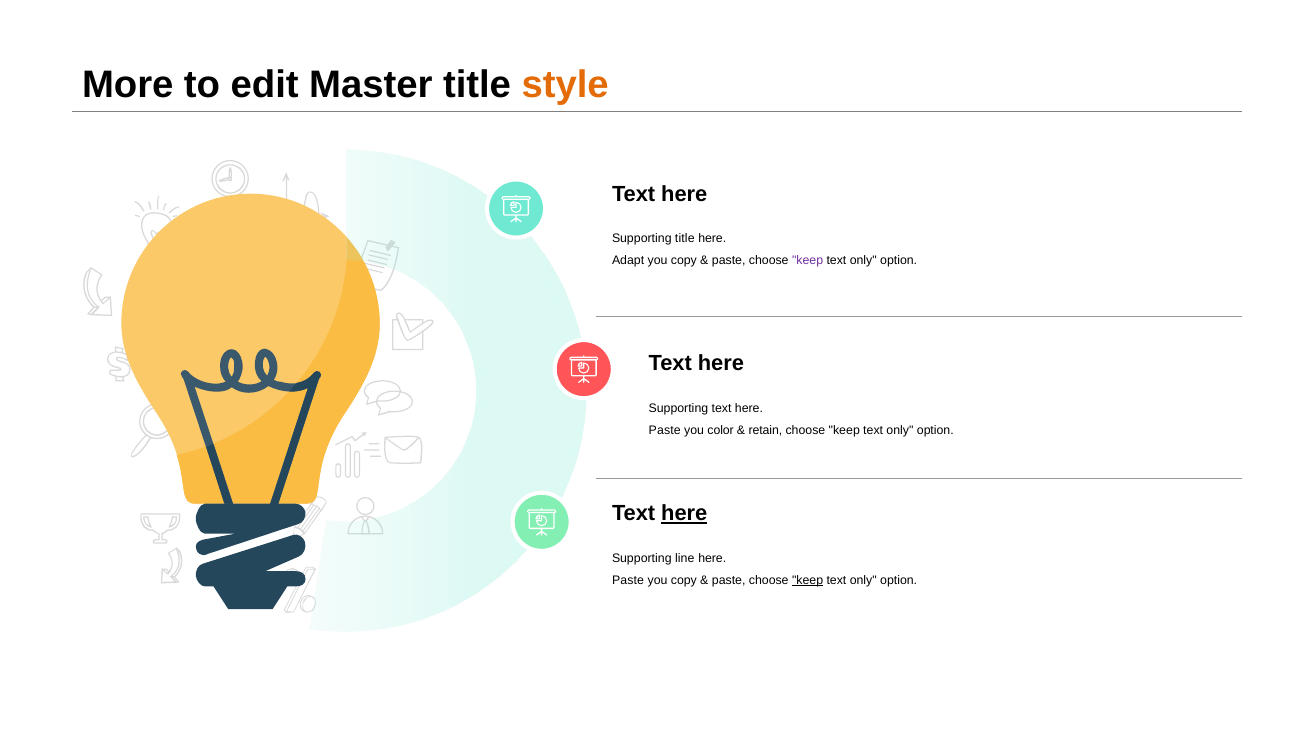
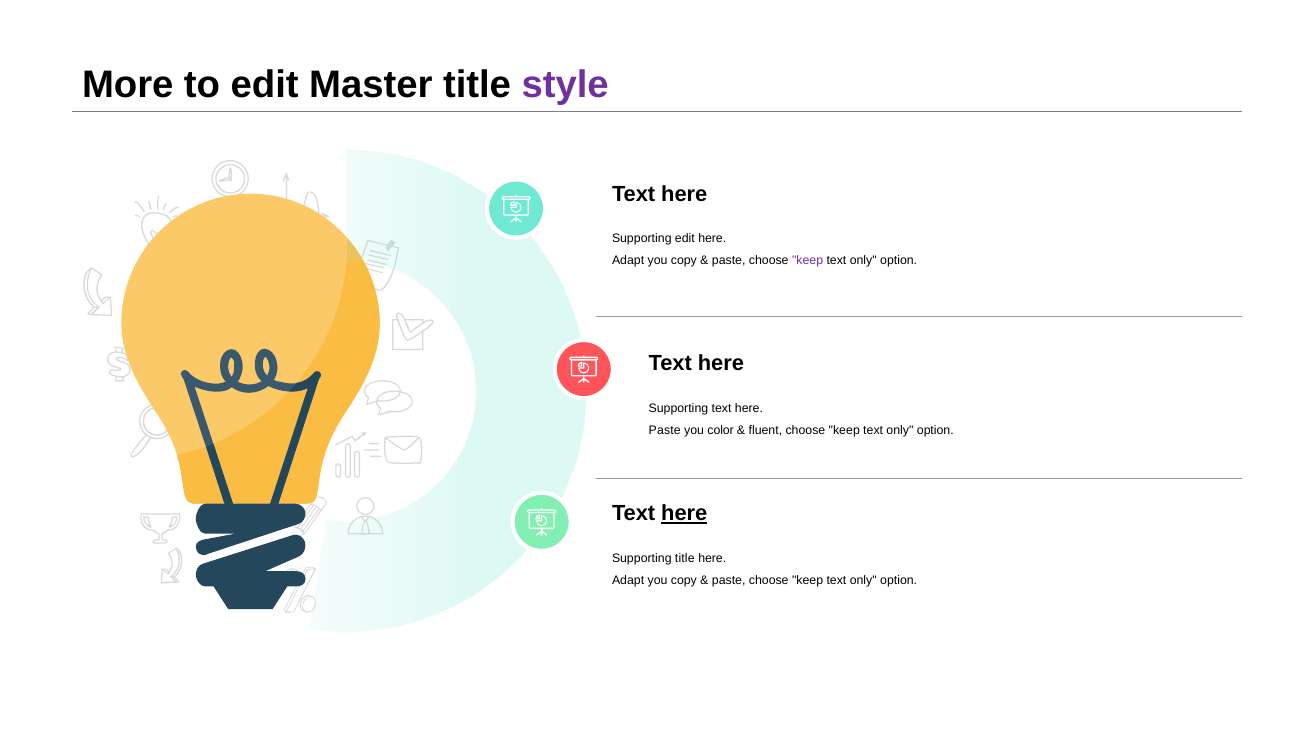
style colour: orange -> purple
Supporting title: title -> edit
retain: retain -> fluent
Supporting line: line -> title
Paste at (628, 581): Paste -> Adapt
keep at (808, 581) underline: present -> none
